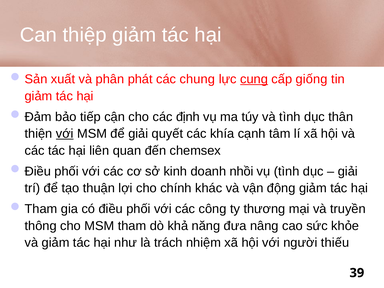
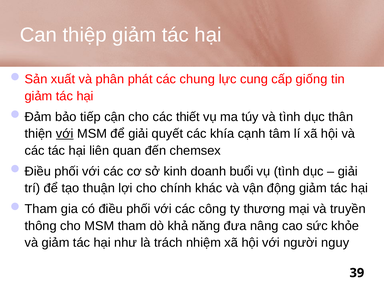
cung underline: present -> none
định: định -> thiết
nhồi: nhồi -> buổi
thiếu: thiếu -> nguy
